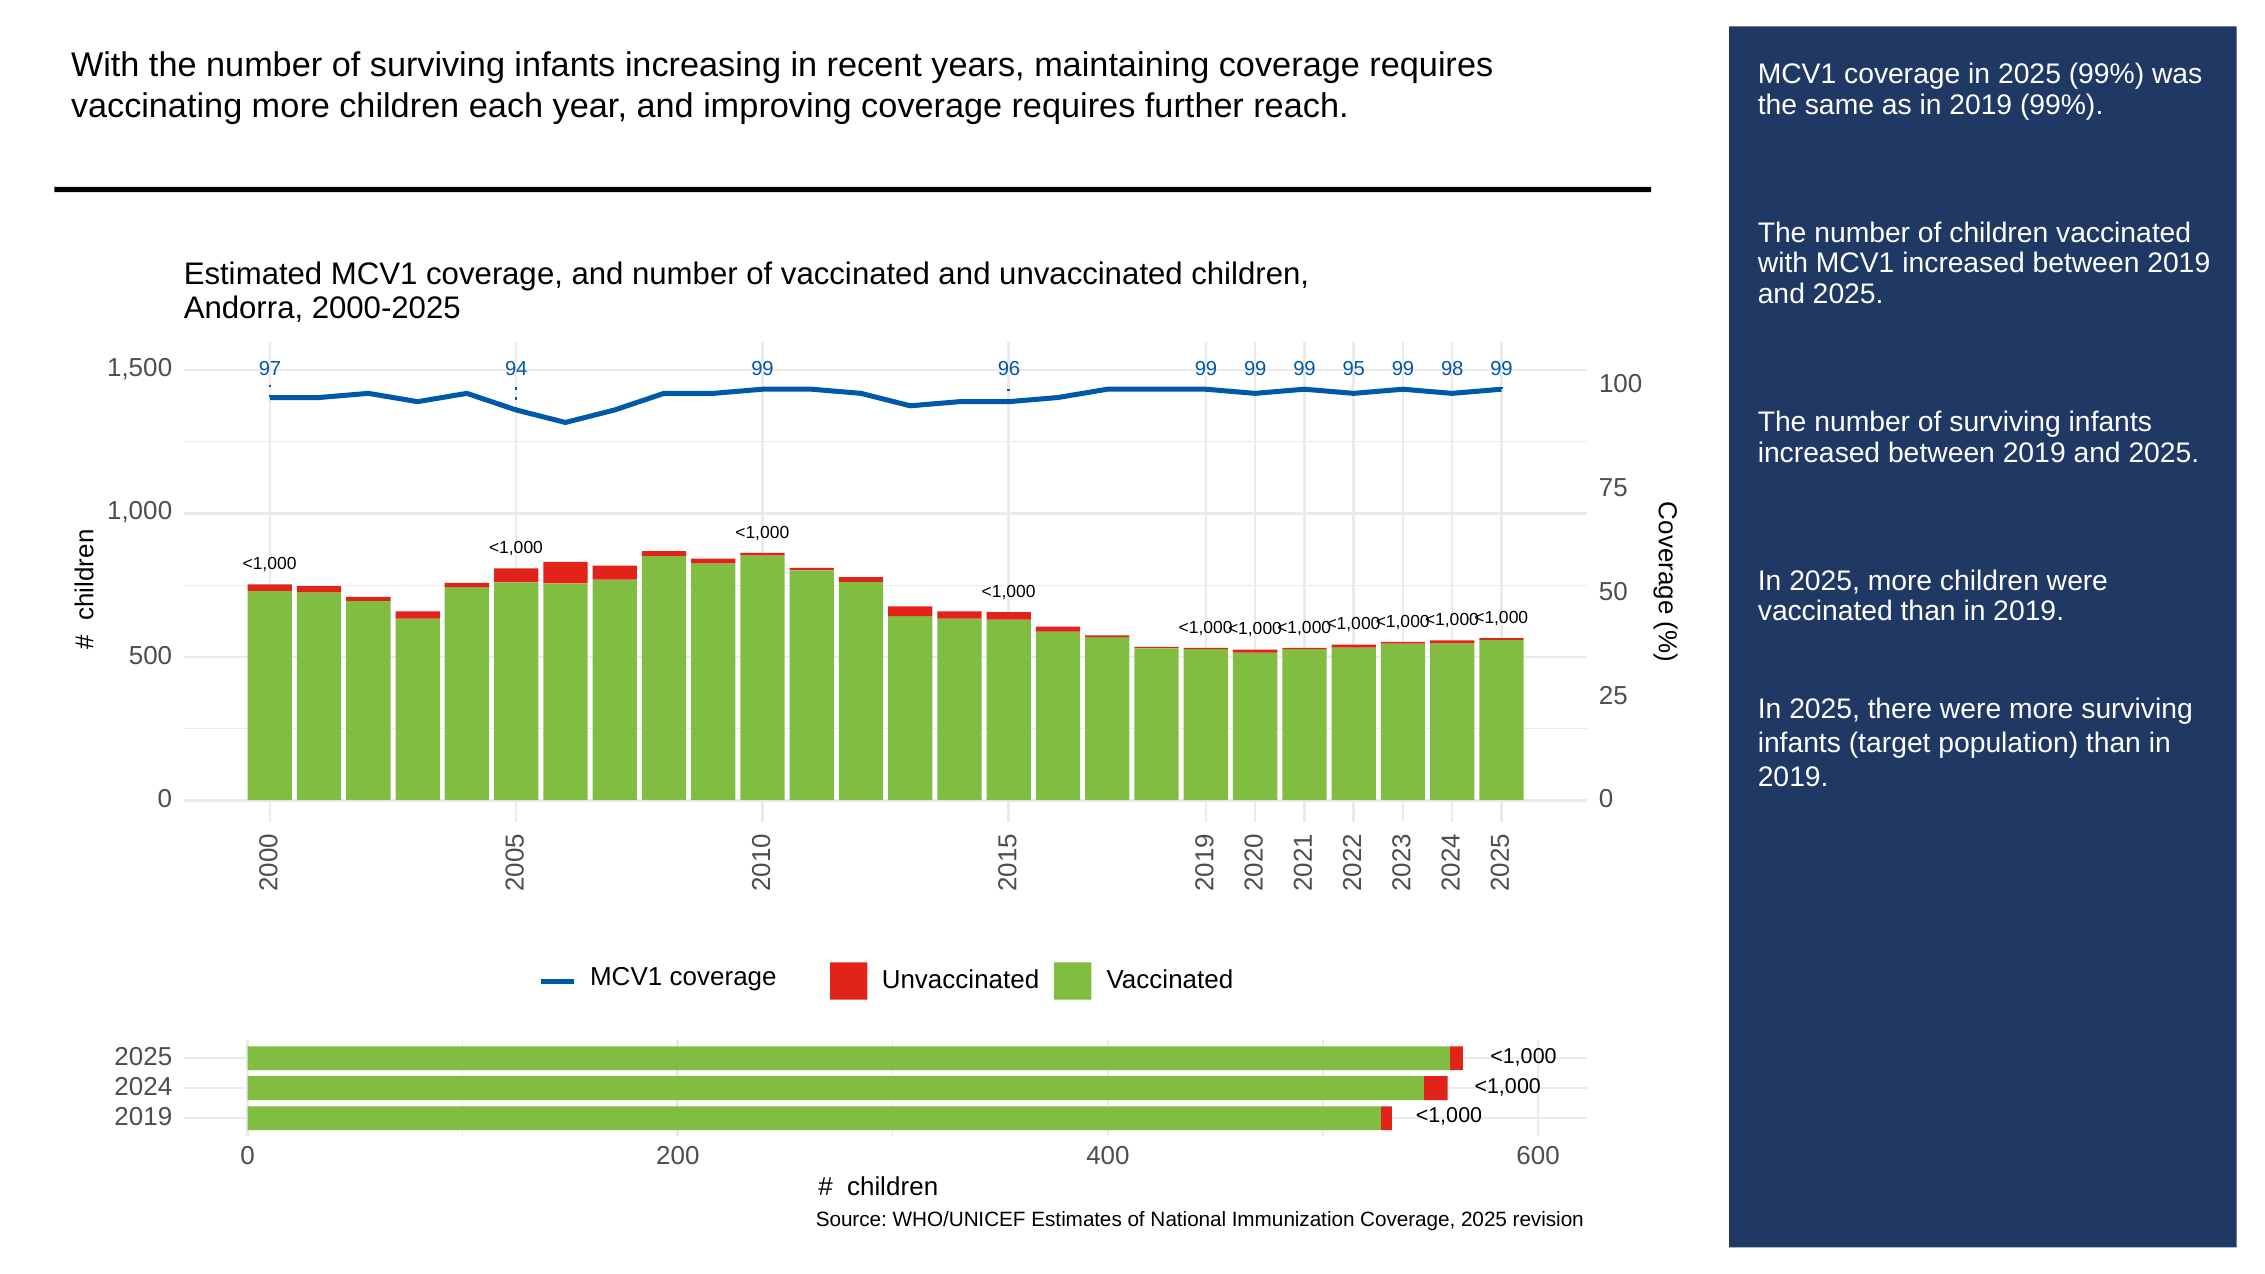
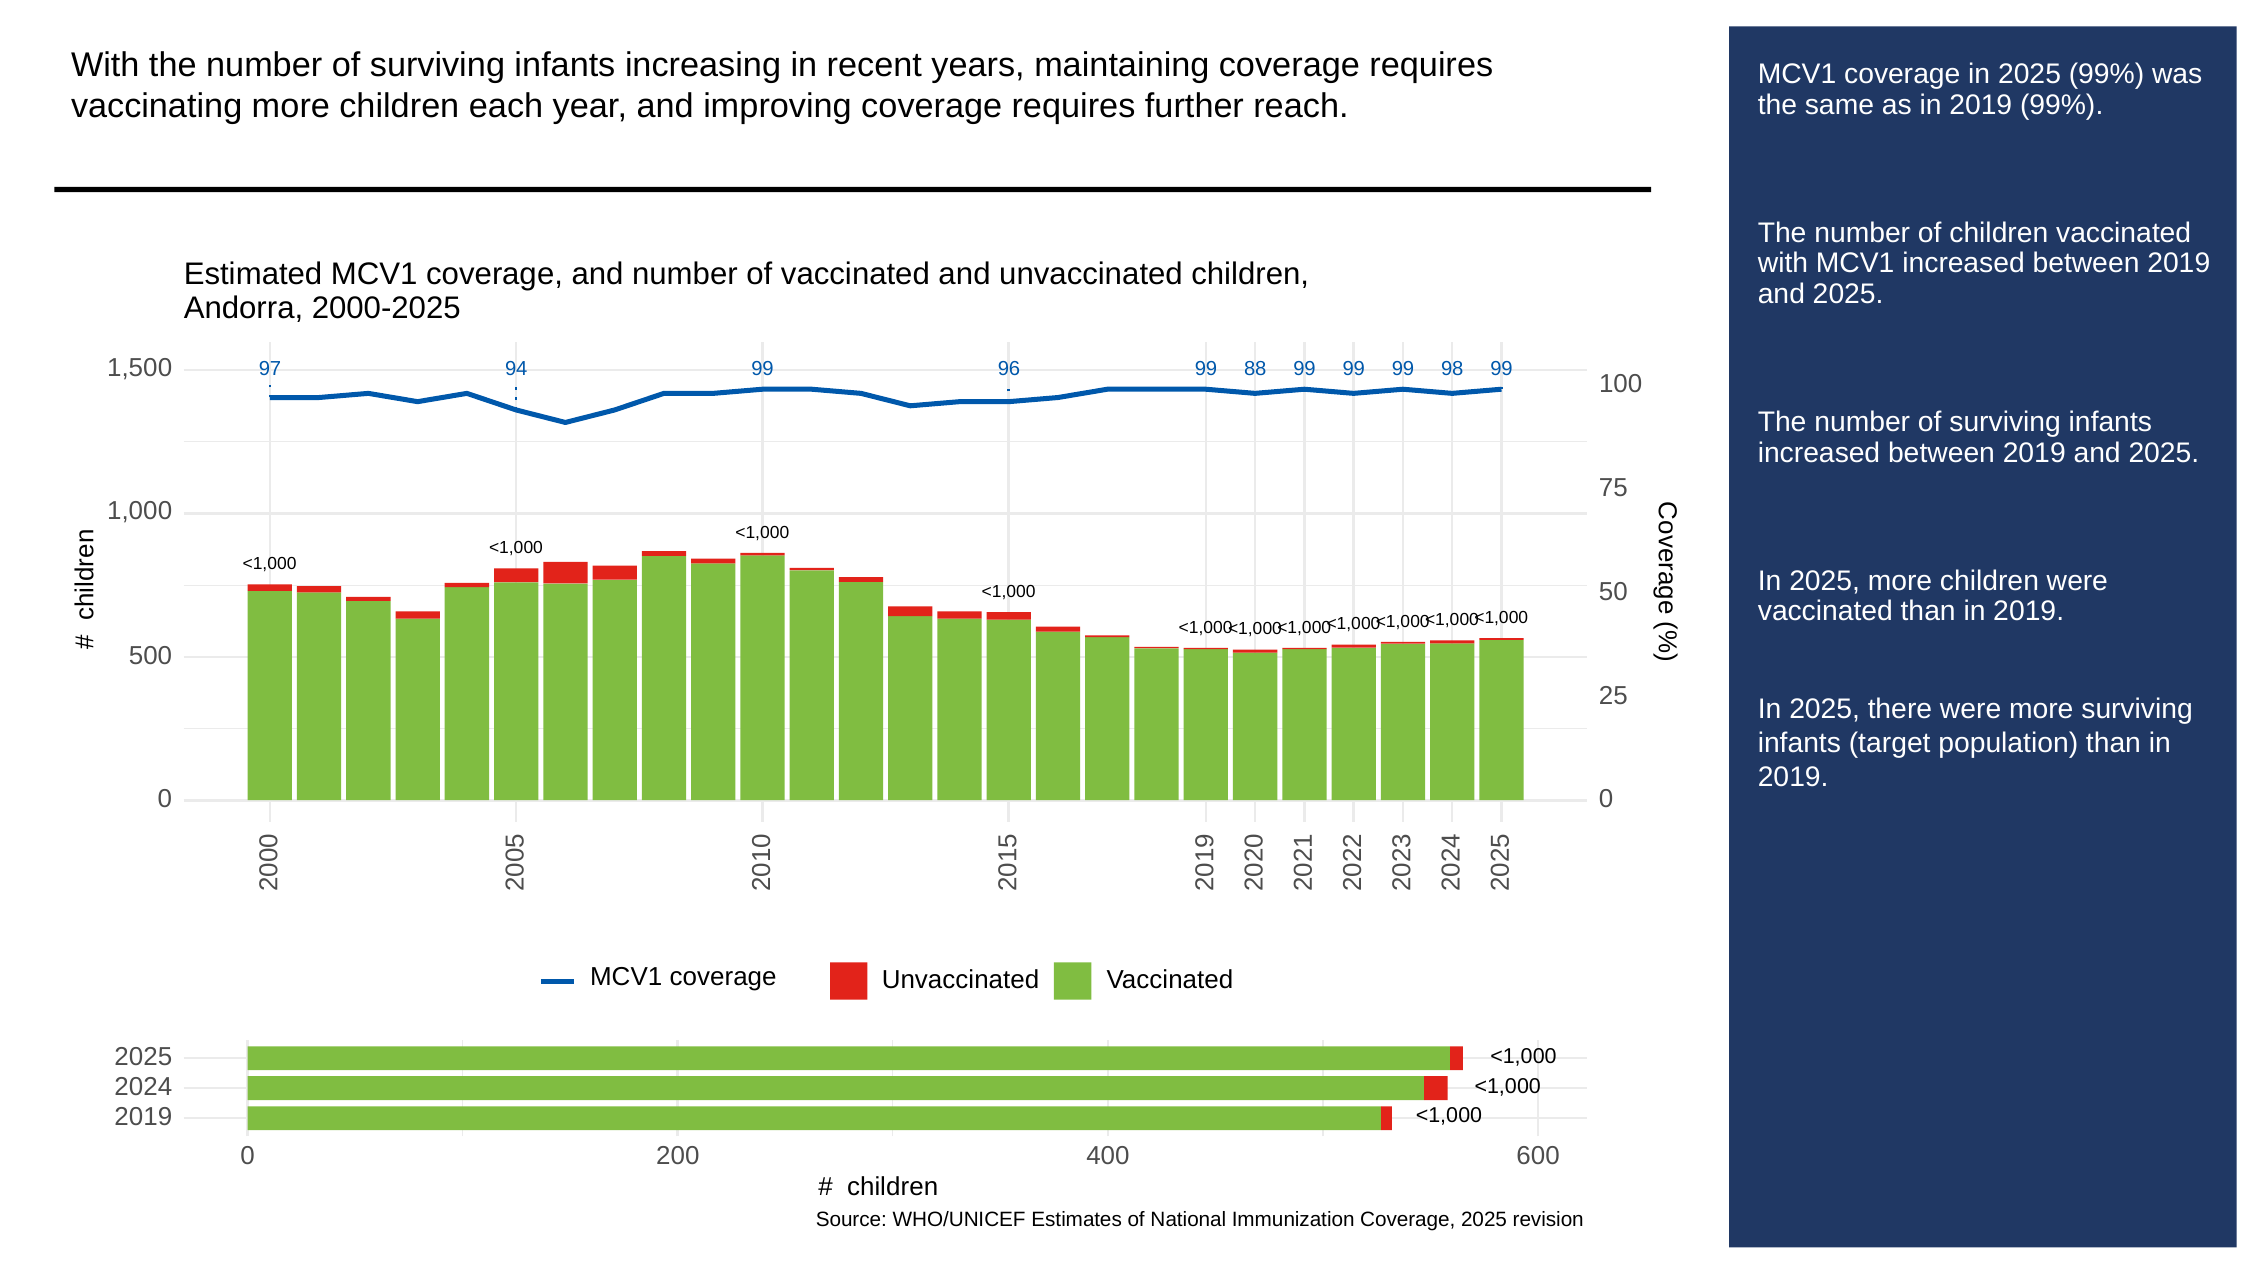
96 99 99: 99 -> 88
95 at (1354, 369): 95 -> 99
